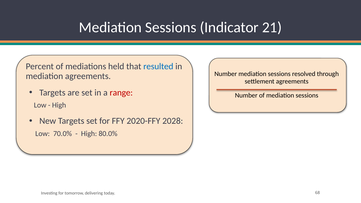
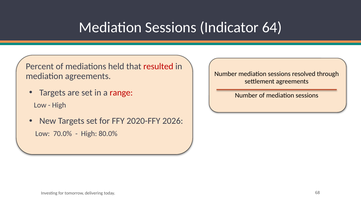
21: 21 -> 64
resulted colour: blue -> red
2028: 2028 -> 2026
